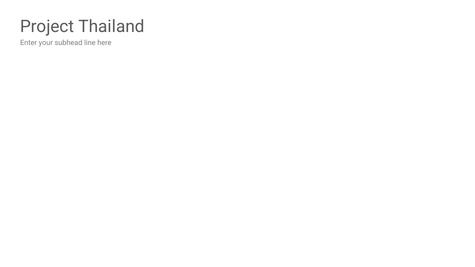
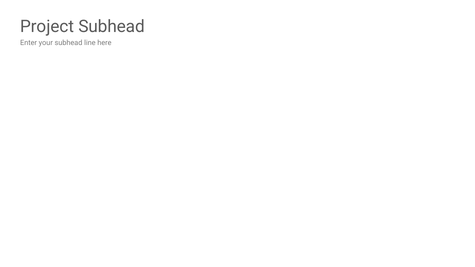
Project Thailand: Thailand -> Subhead
